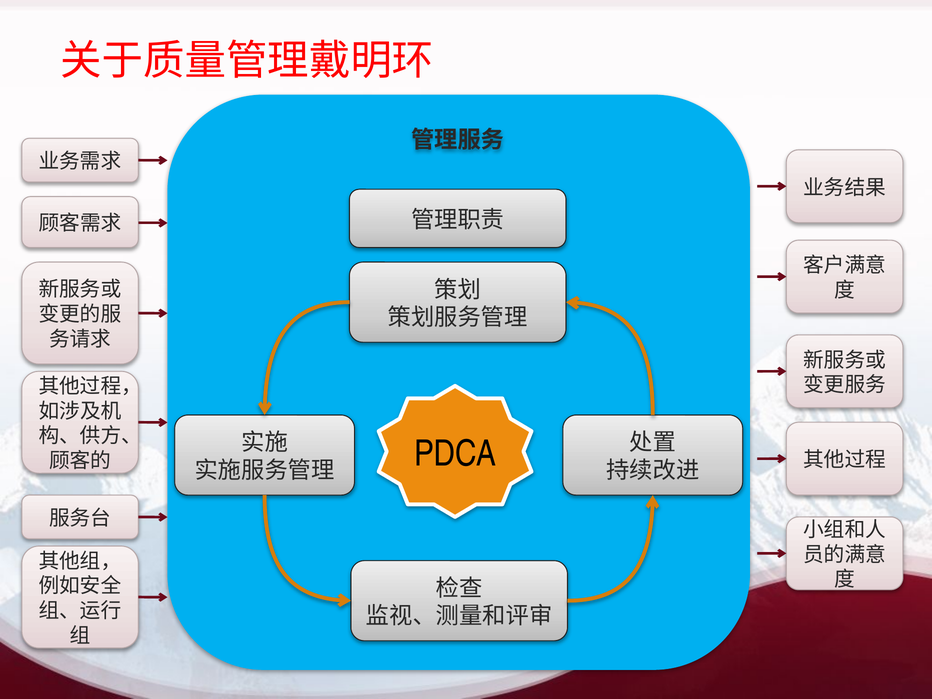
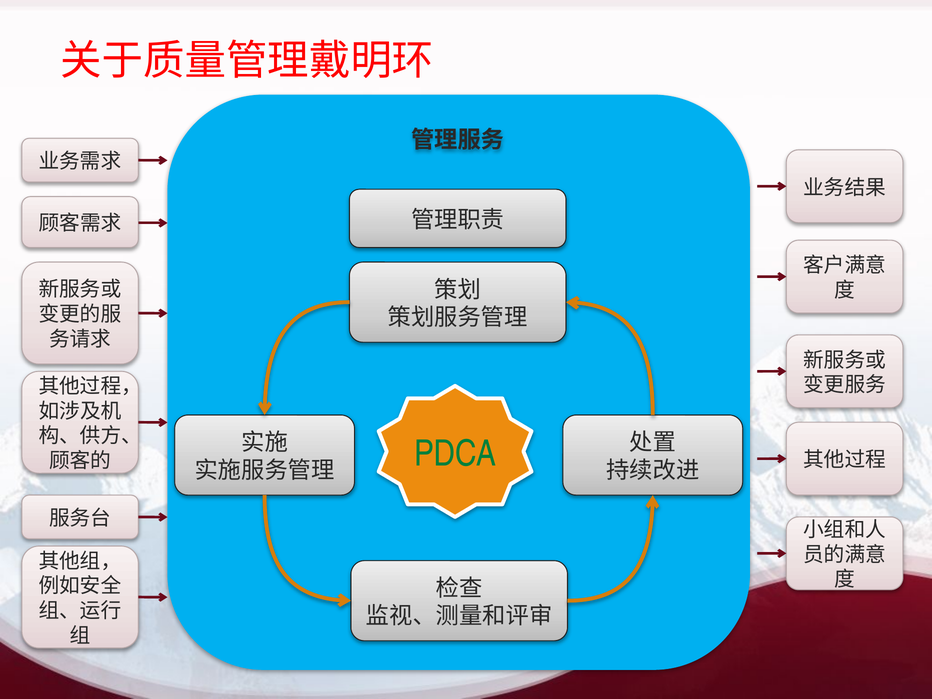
PDCA colour: black -> green
